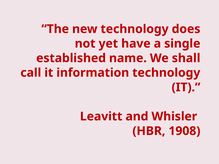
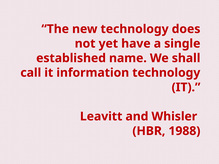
1908: 1908 -> 1988
